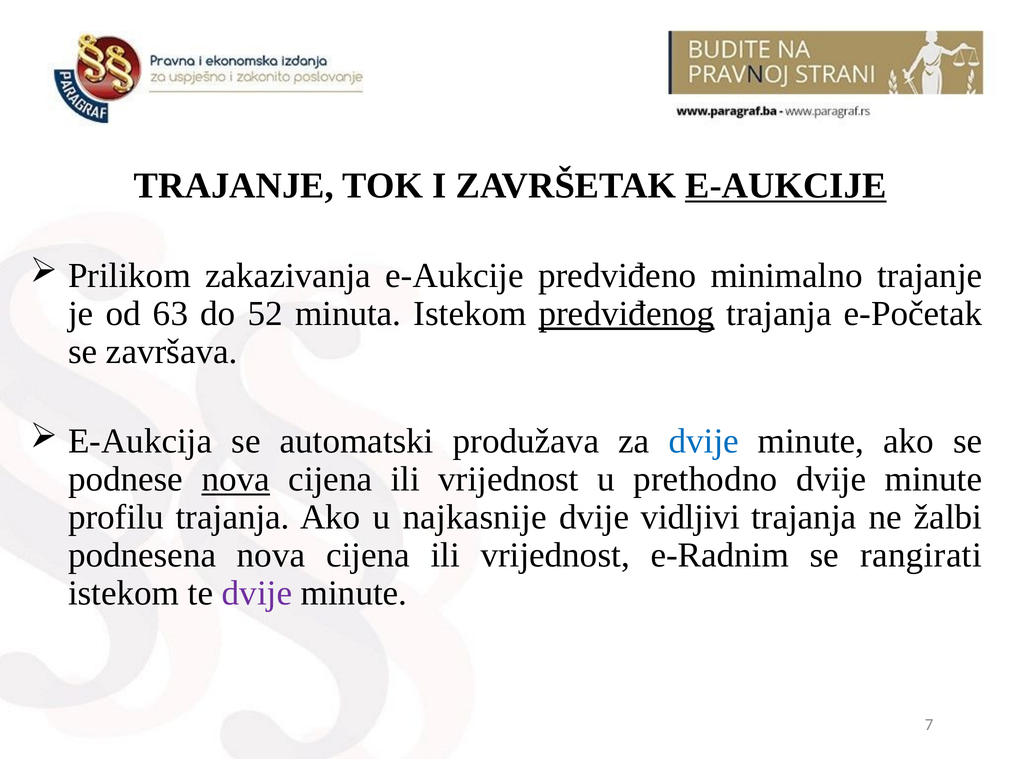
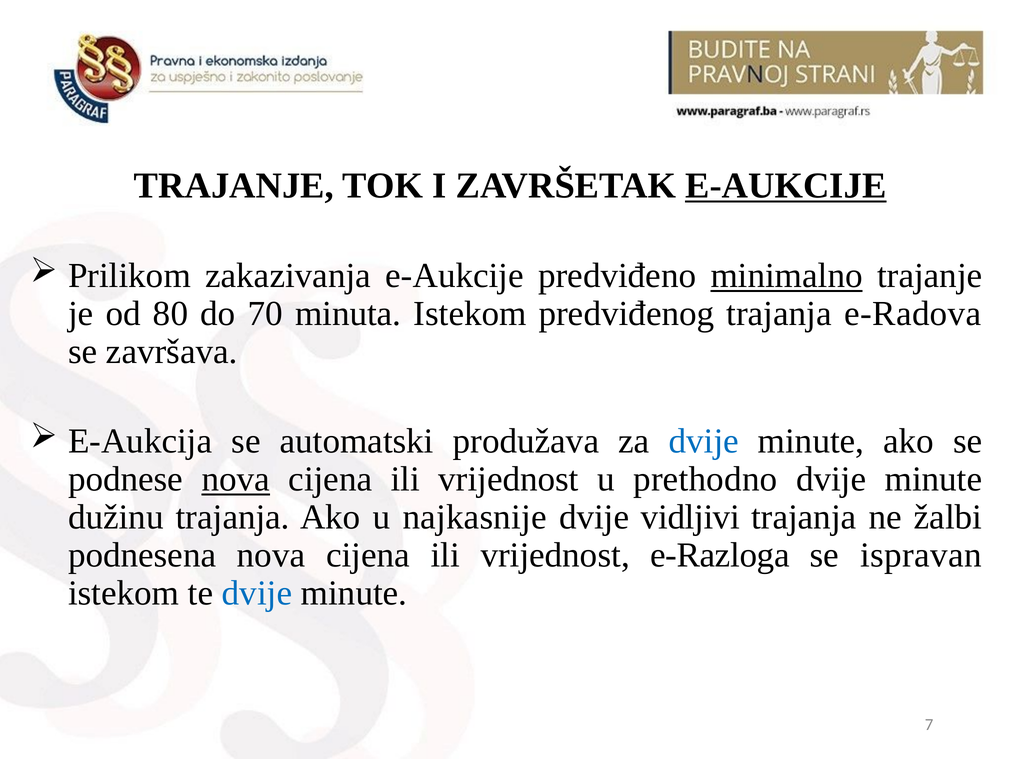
minimalno underline: none -> present
63: 63 -> 80
52: 52 -> 70
predviđenog underline: present -> none
e-Početak: e-Početak -> e-Radova
profilu: profilu -> dužinu
e-Radnim: e-Radnim -> e-Razloga
rangirati: rangirati -> ispravan
dvije at (257, 594) colour: purple -> blue
